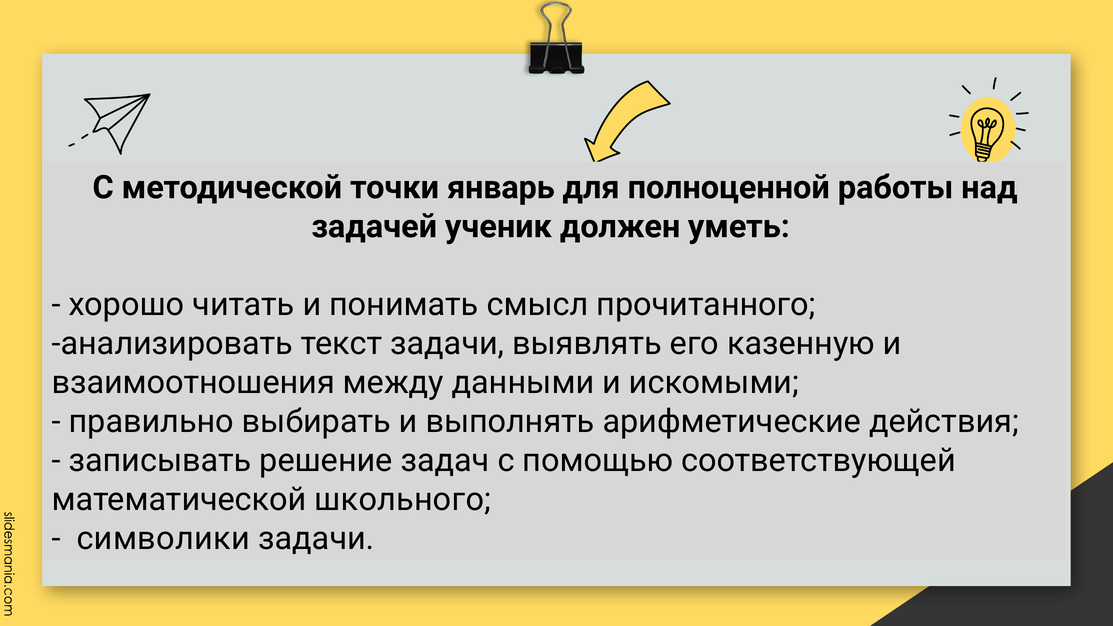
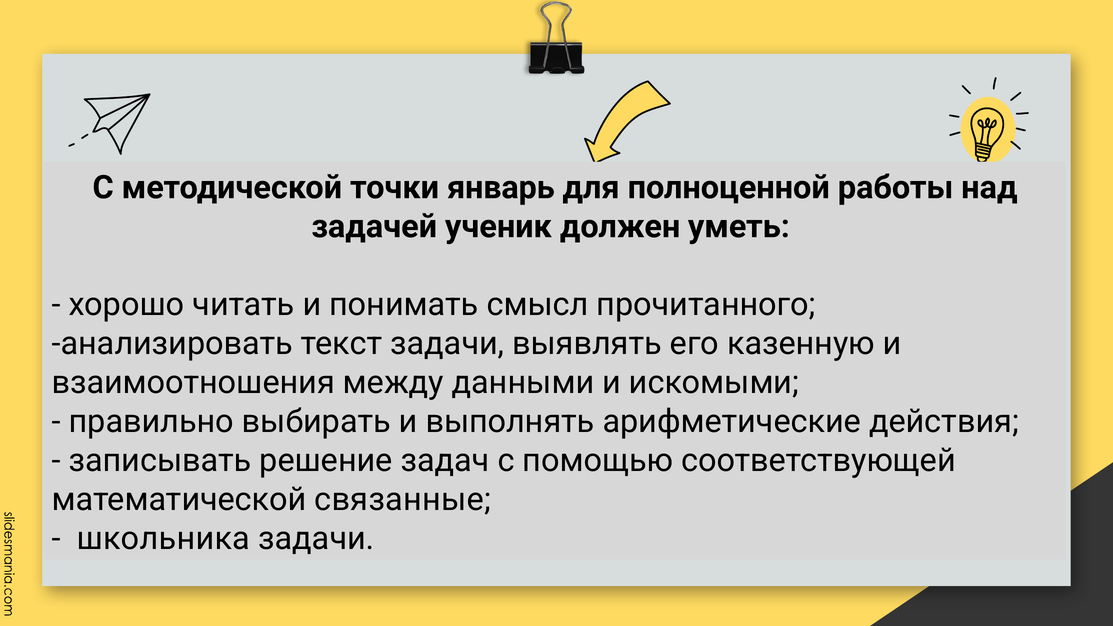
школьного: школьного -> связанные
символики at (163, 538): символики -> школьника
